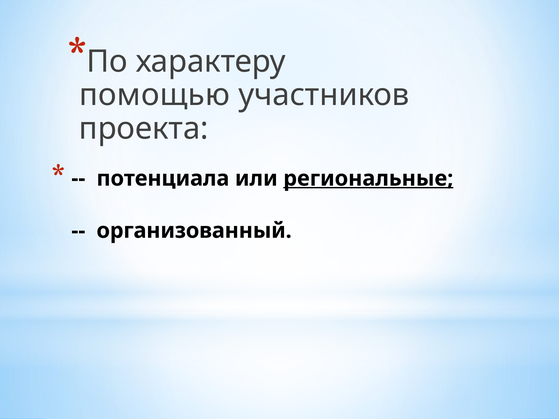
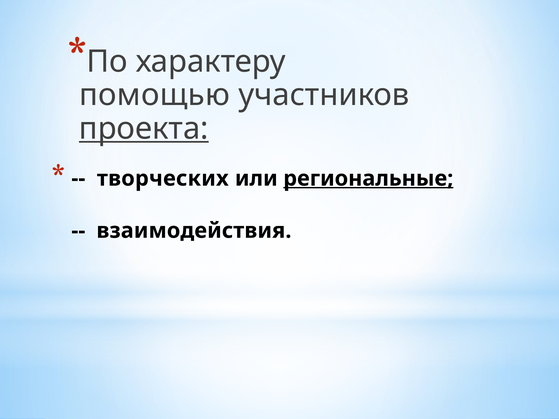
проекта underline: none -> present
потенциала: потенциала -> творческих
организованный: организованный -> взаимодействия
